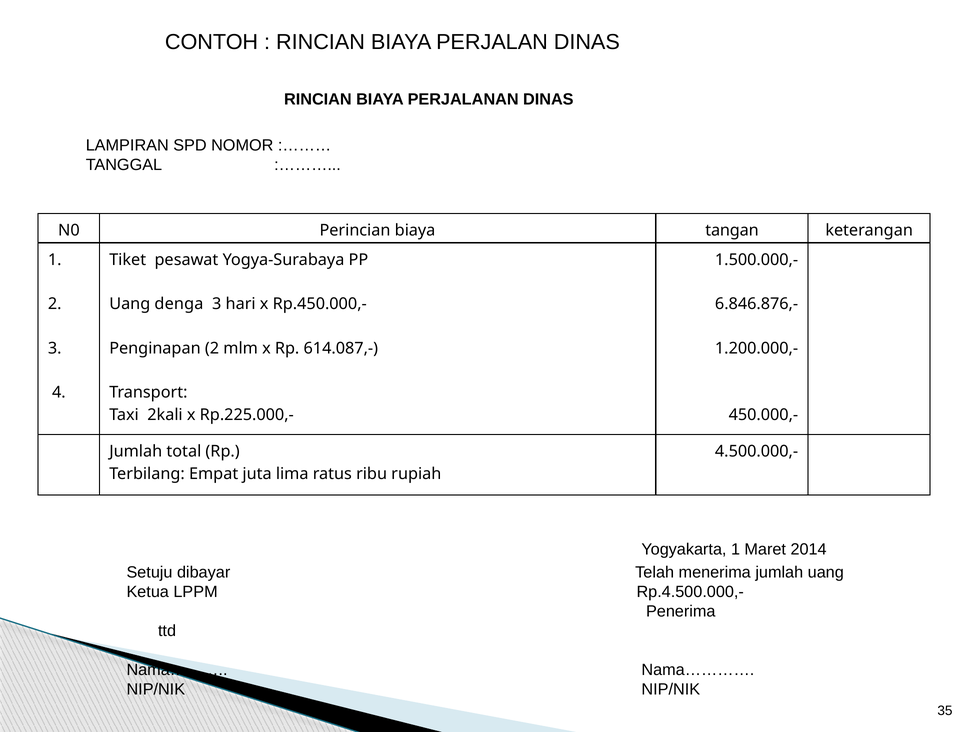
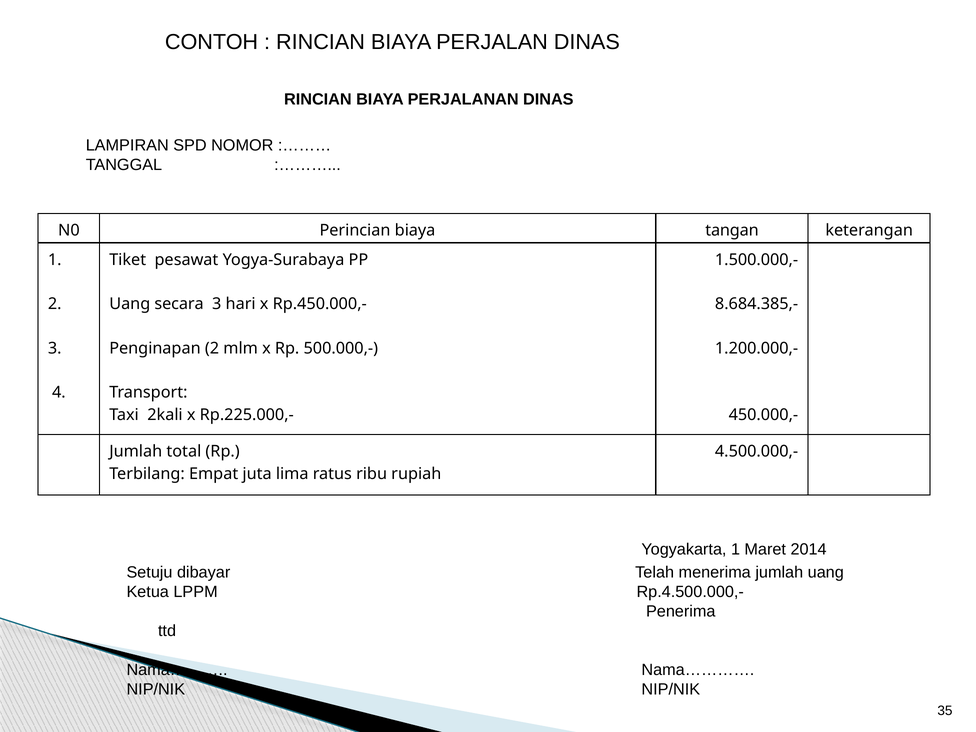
denga: denga -> secara
6.846.876,-: 6.846.876,- -> 8.684.385,-
614.087,-: 614.087,- -> 500.000,-
